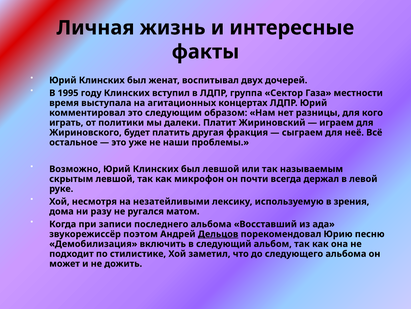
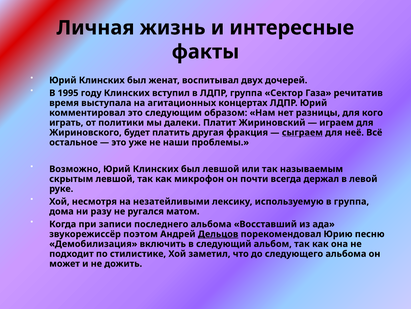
местности: местности -> речитатив
сыграем underline: none -> present
в зрения: зрения -> группа
